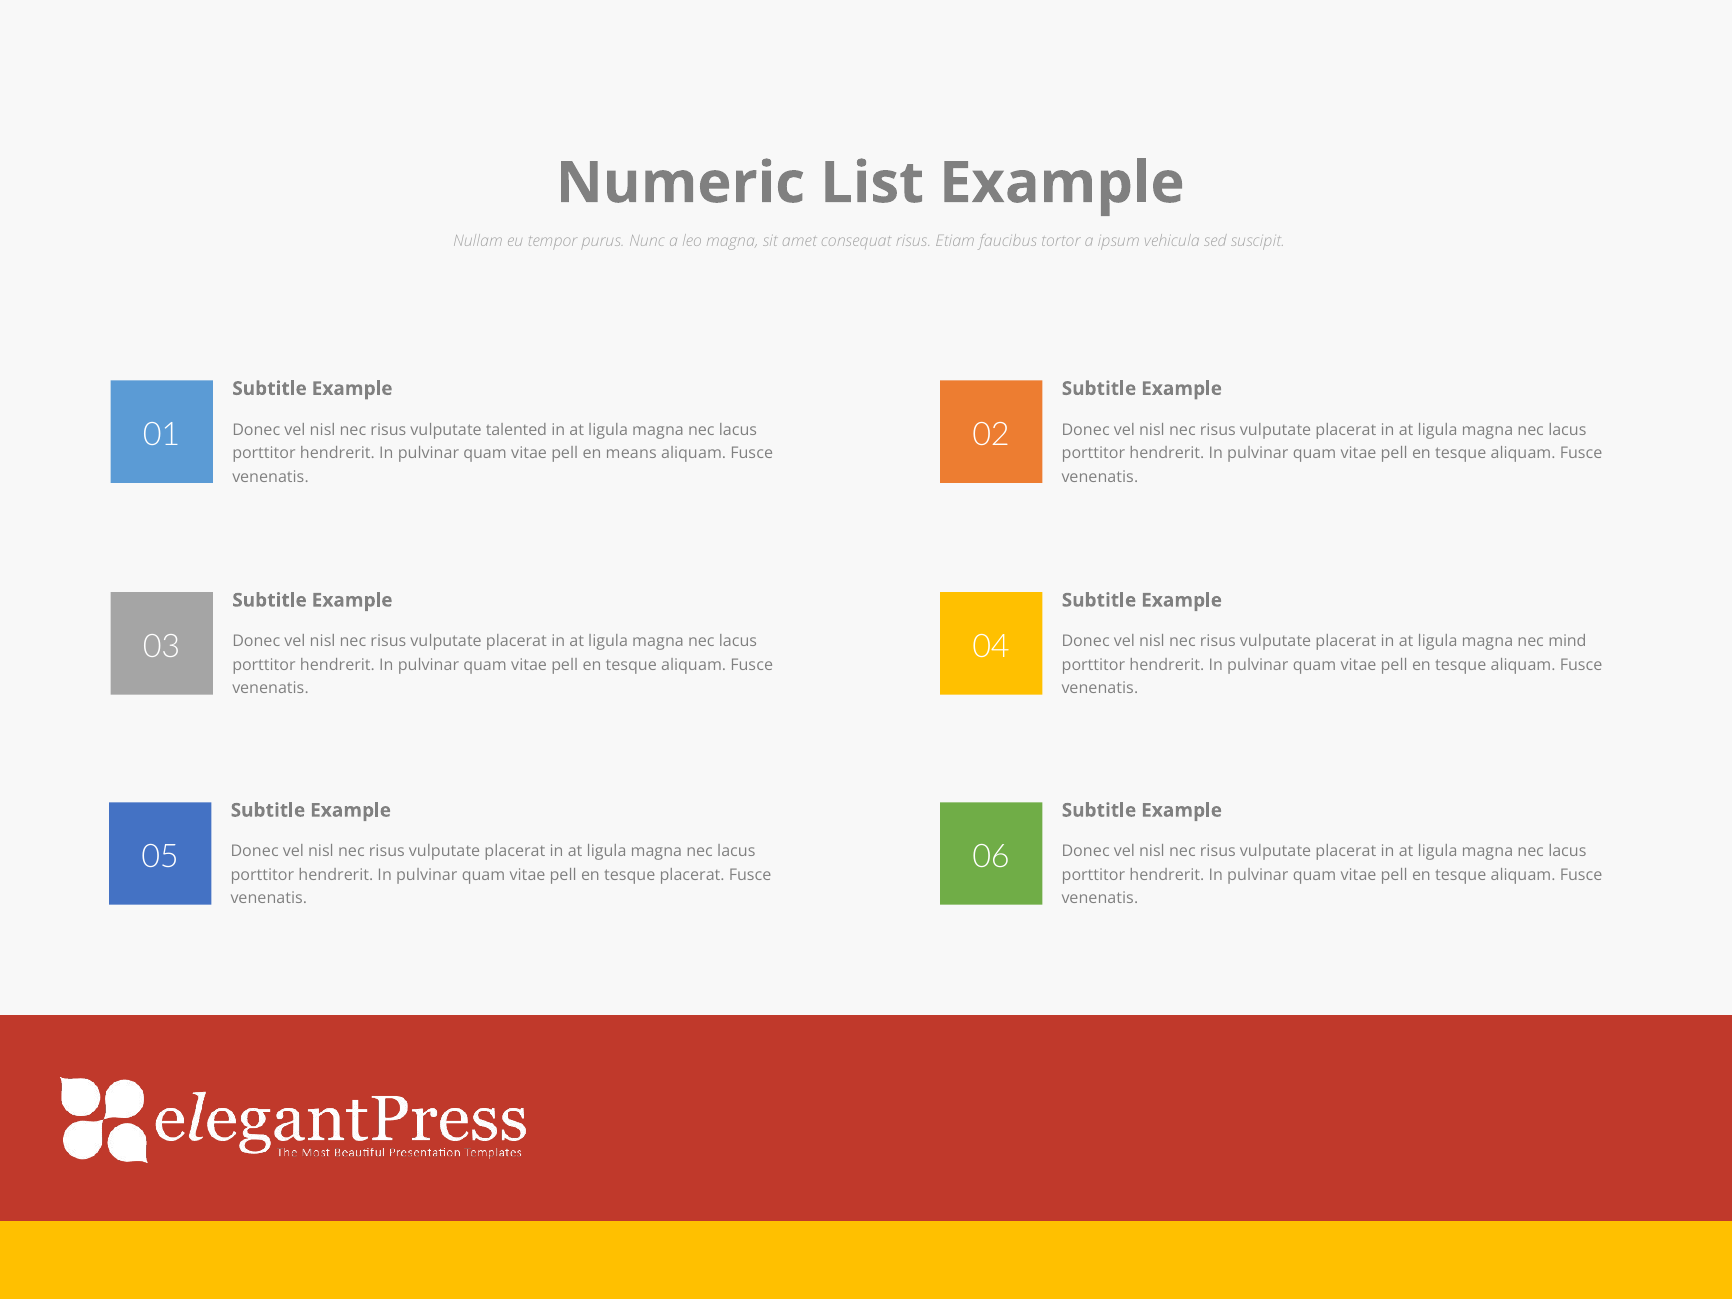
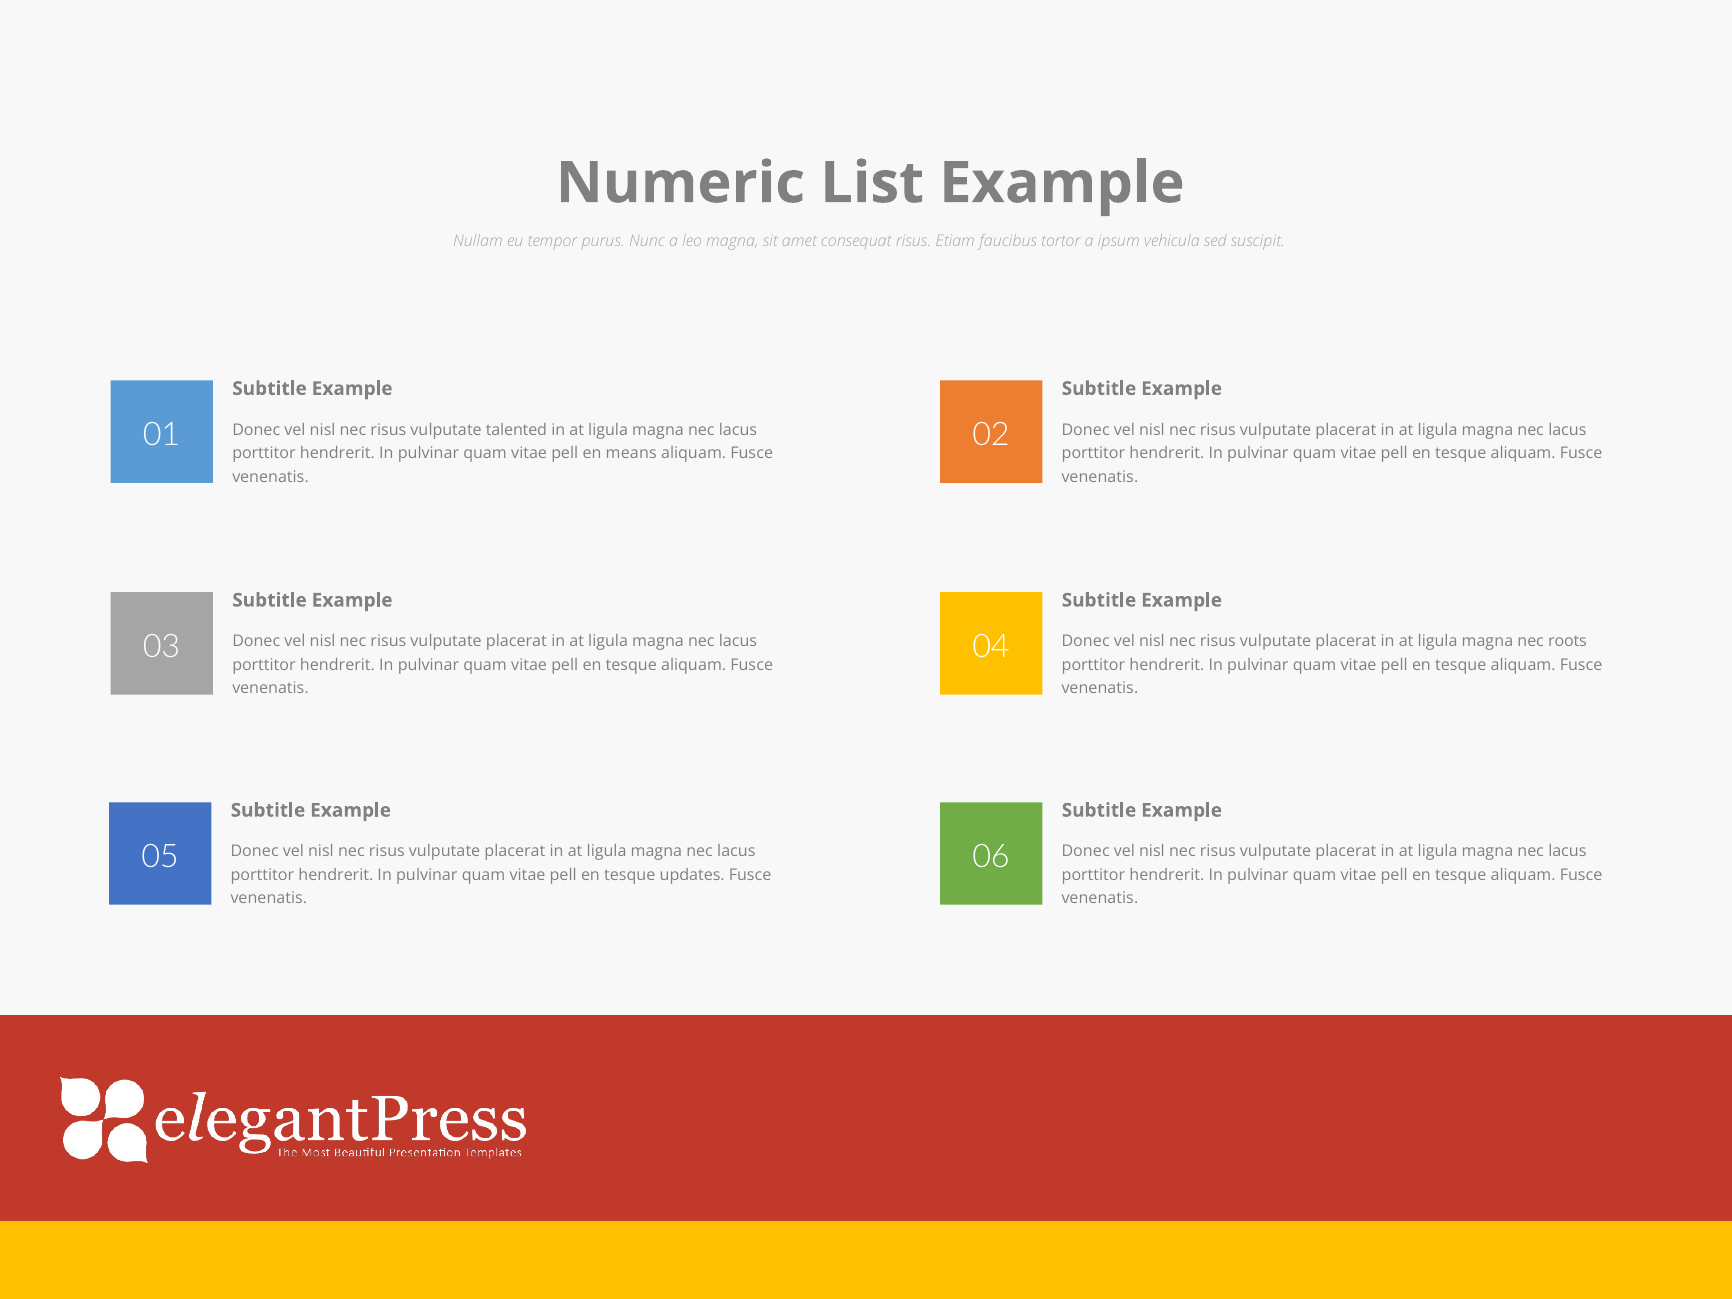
mind: mind -> roots
tesque placerat: placerat -> updates
